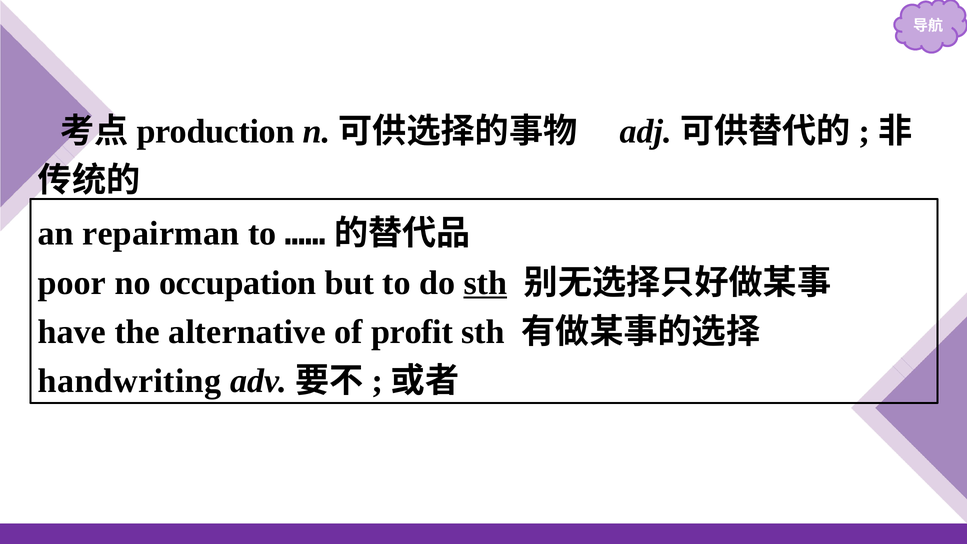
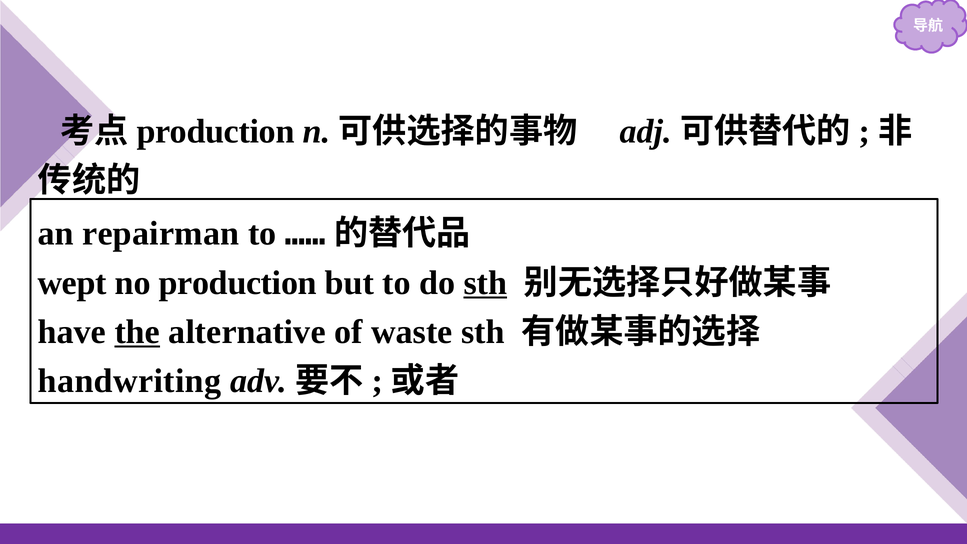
poor: poor -> wept
no occupation: occupation -> production
the underline: none -> present
profit: profit -> waste
